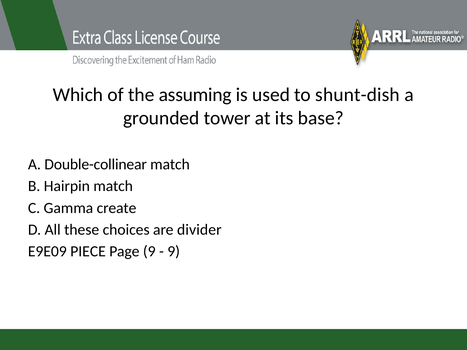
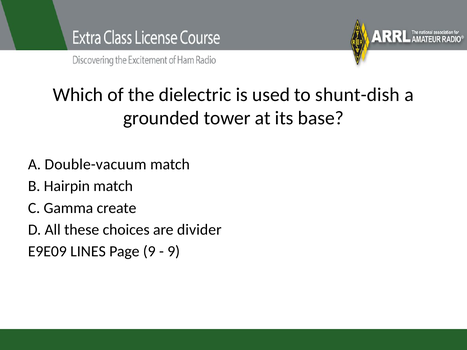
assuming: assuming -> dielectric
Double-collinear: Double-collinear -> Double-vacuum
PIECE: PIECE -> LINES
